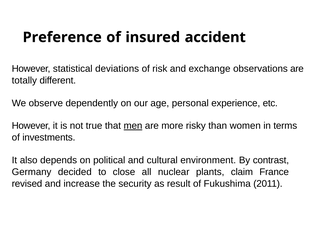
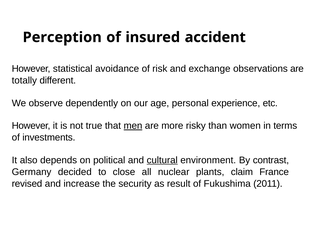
Preference: Preference -> Perception
deviations: deviations -> avoidance
cultural underline: none -> present
